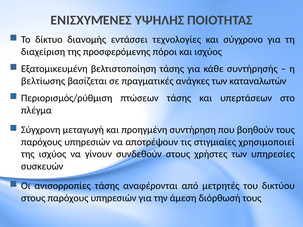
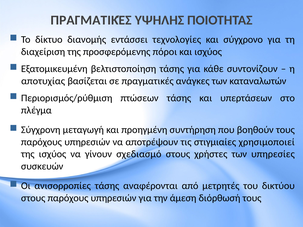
ΕΝΙΣΧΥΜΈΝΕΣ at (91, 20): ΕΝΙΣΧΥΜΈΝΕΣ -> ΠΡΑΓΜΑΤΙΚΈΣ
συντήρησής: συντήρησής -> συντονίζουν
βελτίωσης: βελτίωσης -> αποτυχίας
συνδεθούν: συνδεθούν -> σχεδιασμό
